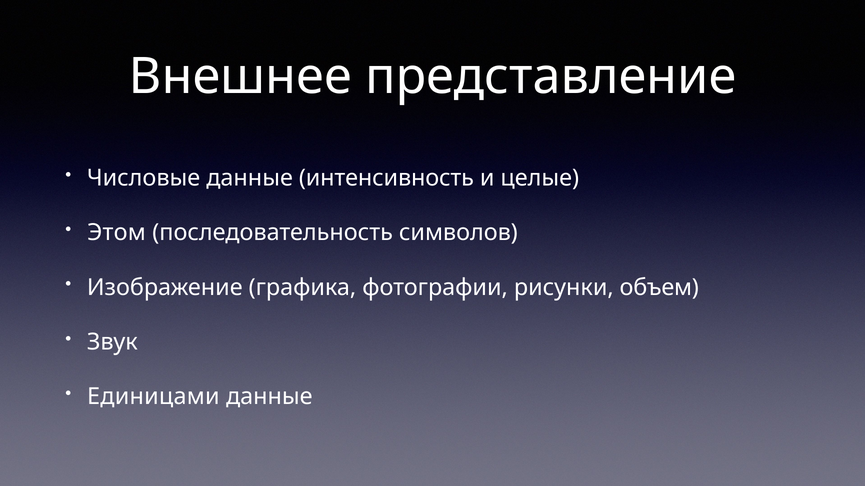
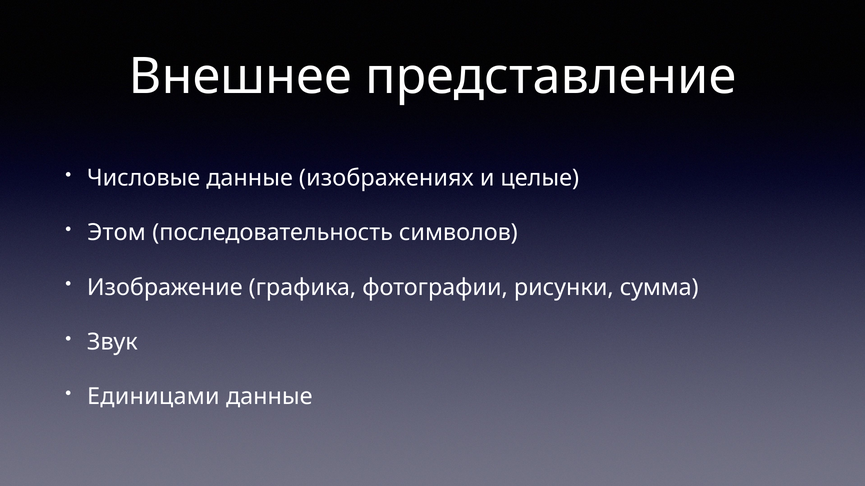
интенсивность: интенсивность -> изображениях
объем: объем -> сумма
